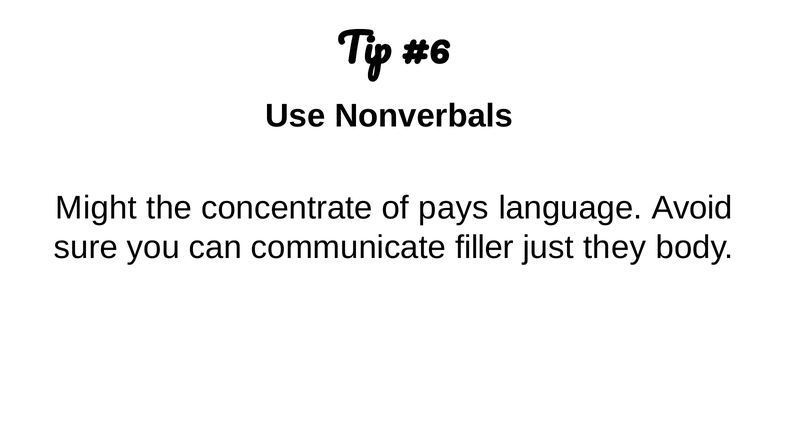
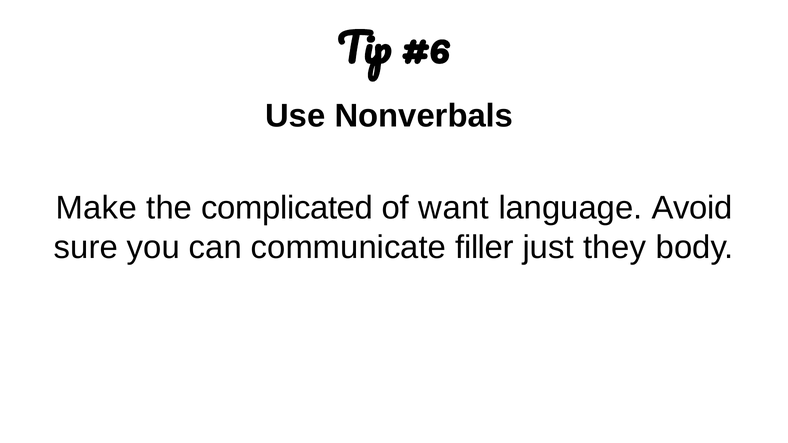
Might: Might -> Make
concentrate: concentrate -> complicated
pays: pays -> want
